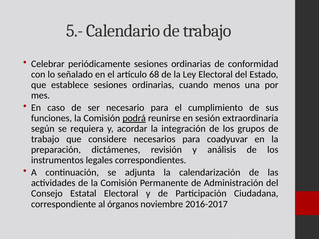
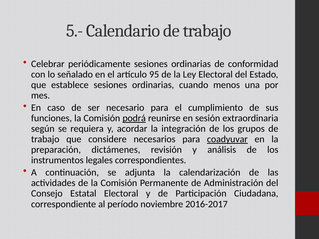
68: 68 -> 95
coadyuvar underline: none -> present
órganos: órganos -> período
